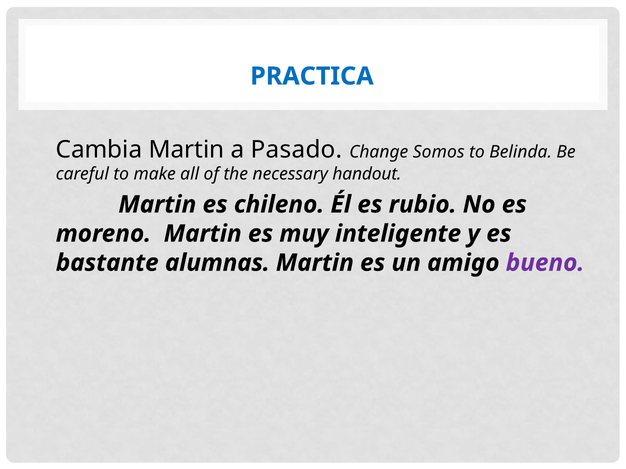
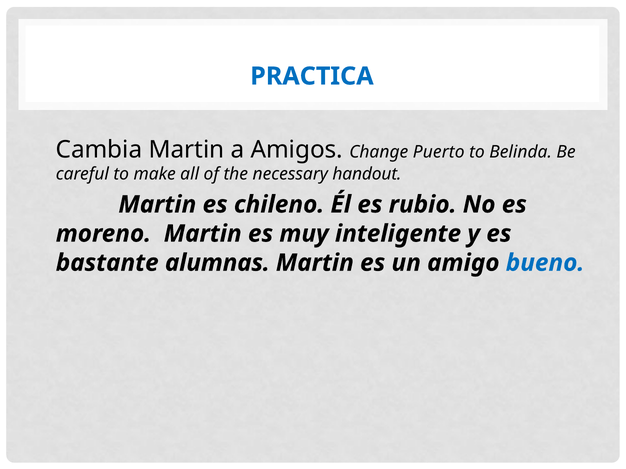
Pasado: Pasado -> Amigos
Somos: Somos -> Puerto
bueno colour: purple -> blue
